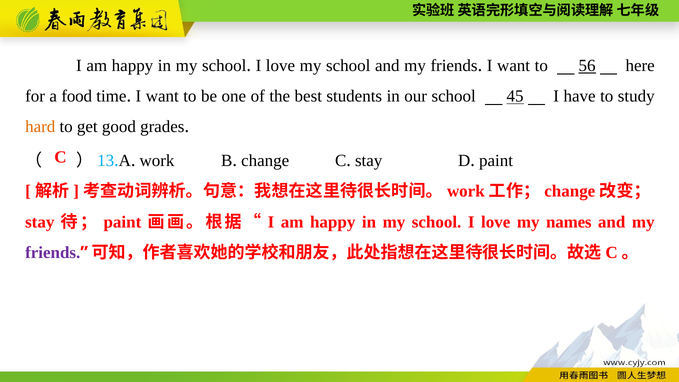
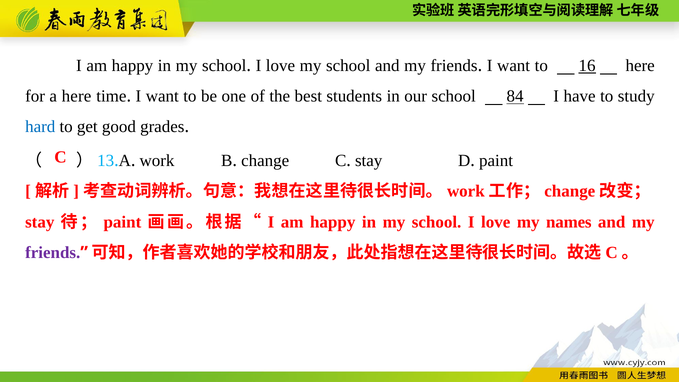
56: 56 -> 16
a food: food -> here
45: 45 -> 84
hard colour: orange -> blue
